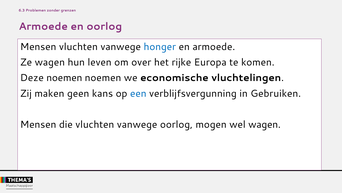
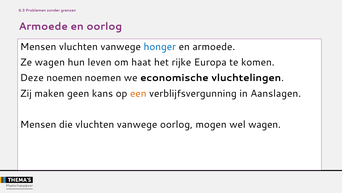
over: over -> haat
een colour: blue -> orange
Gebruiken: Gebruiken -> Aanslagen
